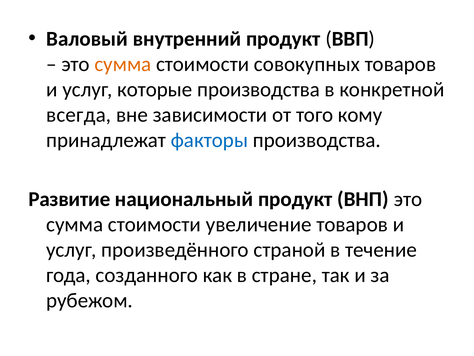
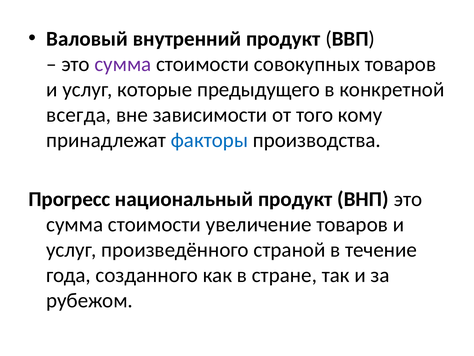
сумма at (123, 64) colour: orange -> purple
которые производства: производства -> предыдущего
Развитие: Развитие -> Прогресс
